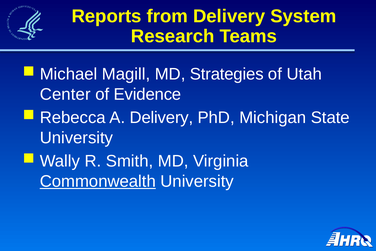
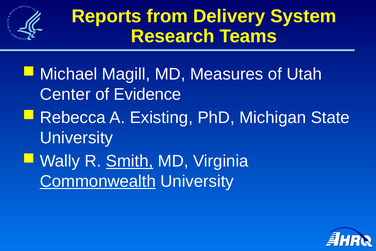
Strategies: Strategies -> Measures
A Delivery: Delivery -> Existing
Smith underline: none -> present
